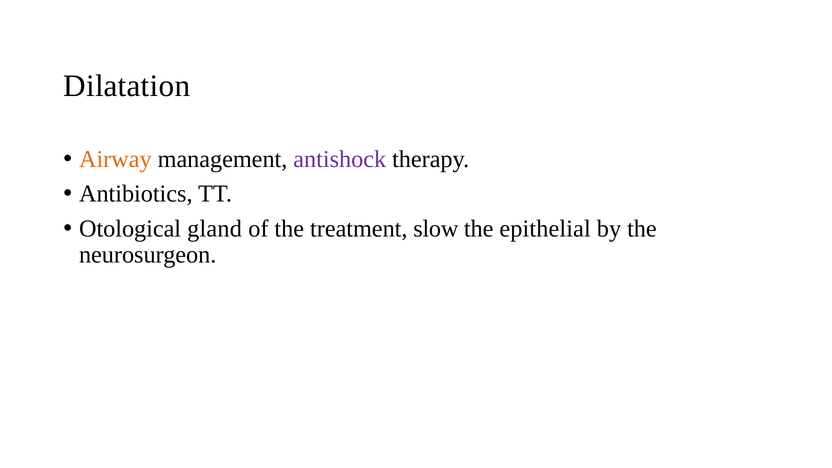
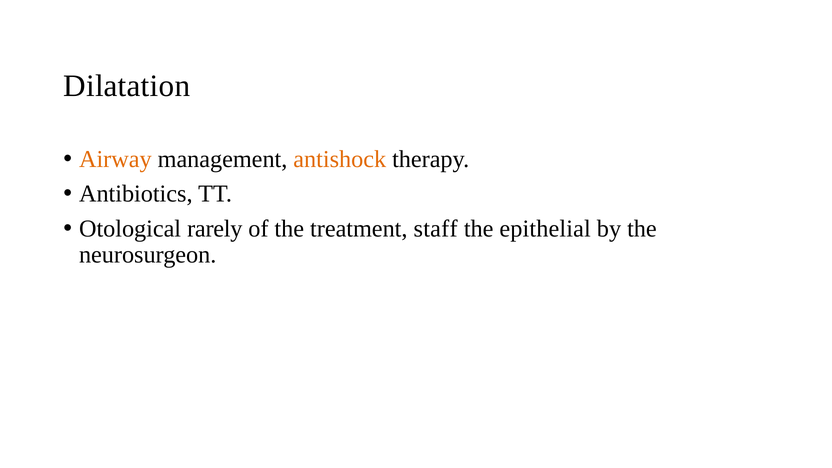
antishock colour: purple -> orange
gland: gland -> rarely
slow: slow -> staff
